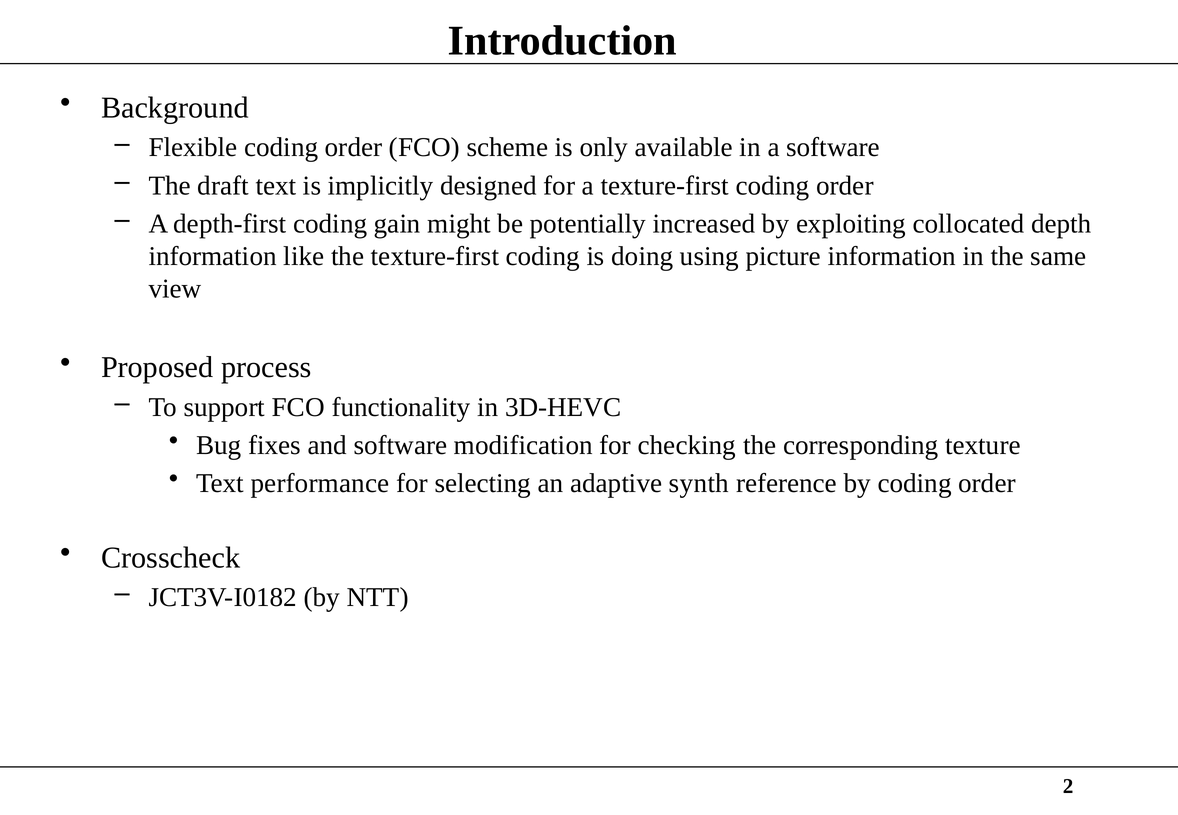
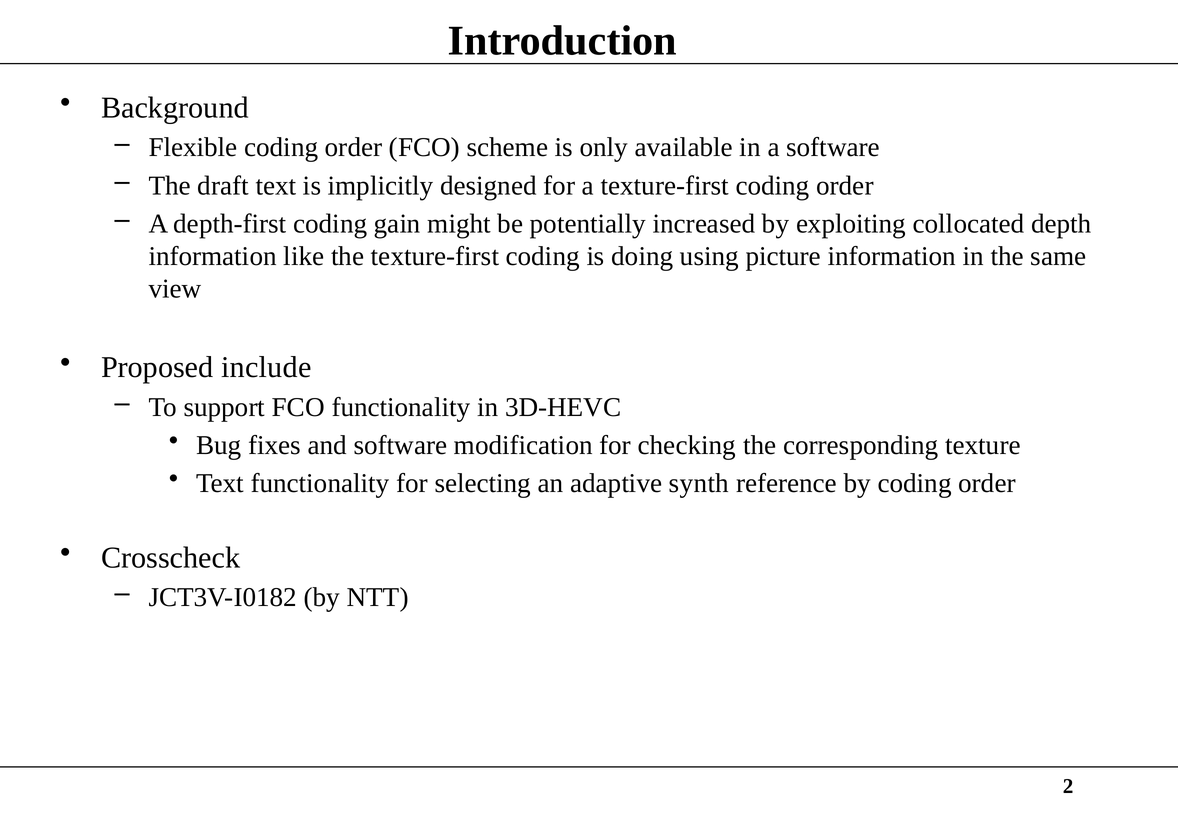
process: process -> include
Text performance: performance -> functionality
